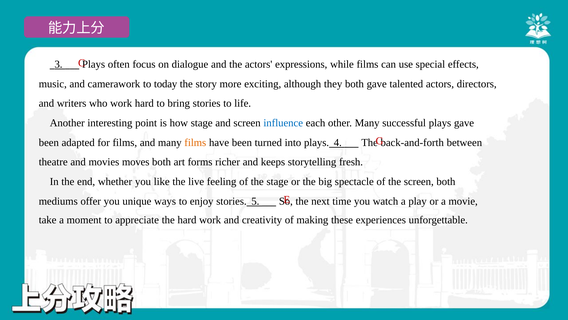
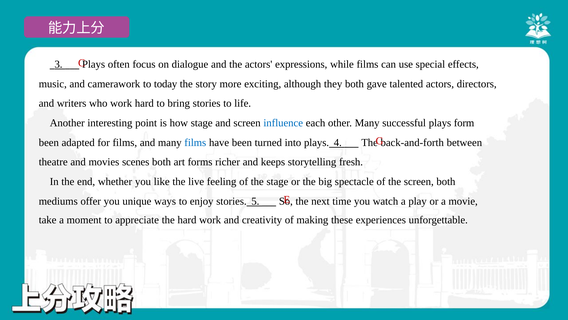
plays gave: gave -> form
films at (195, 142) colour: orange -> blue
moves: moves -> scenes
